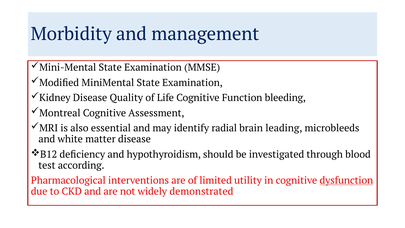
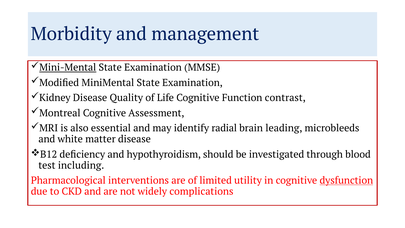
Mini-Mental underline: none -> present
bleeding: bleeding -> contrast
according: according -> including
demonstrated: demonstrated -> complications
